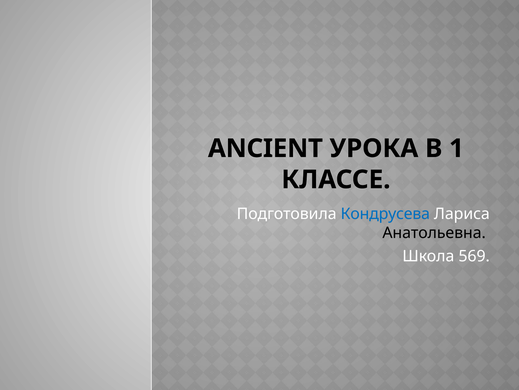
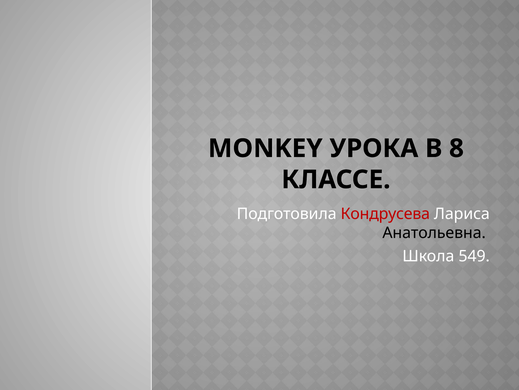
ANCIENT: ANCIENT -> MONKEY
1: 1 -> 8
Кондрусева colour: blue -> red
569: 569 -> 549
